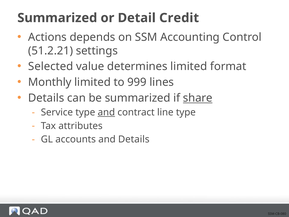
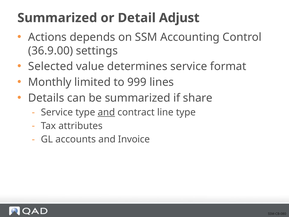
Credit: Credit -> Adjust
51.2.21: 51.2.21 -> 36.9.00
determines limited: limited -> service
share underline: present -> none
and Details: Details -> Invoice
